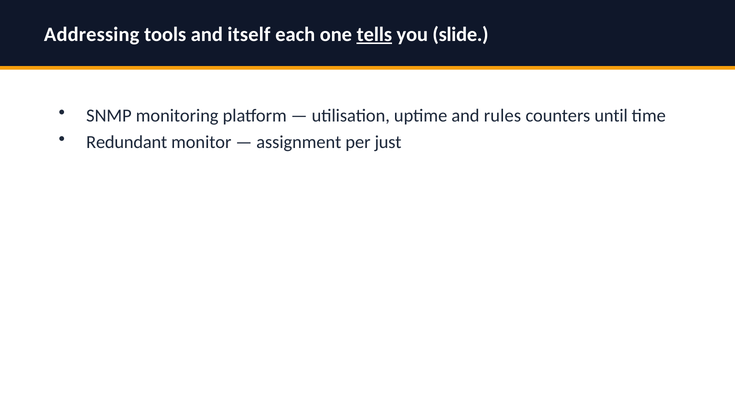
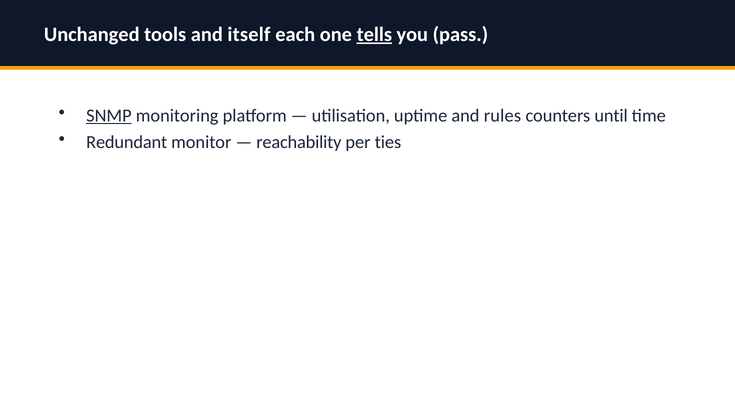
Addressing: Addressing -> Unchanged
slide: slide -> pass
SNMP underline: none -> present
assignment: assignment -> reachability
just: just -> ties
